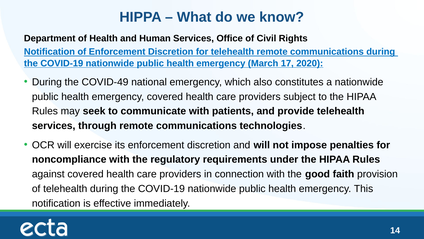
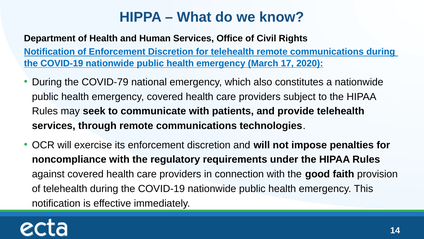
COVID-49: COVID-49 -> COVID-79
